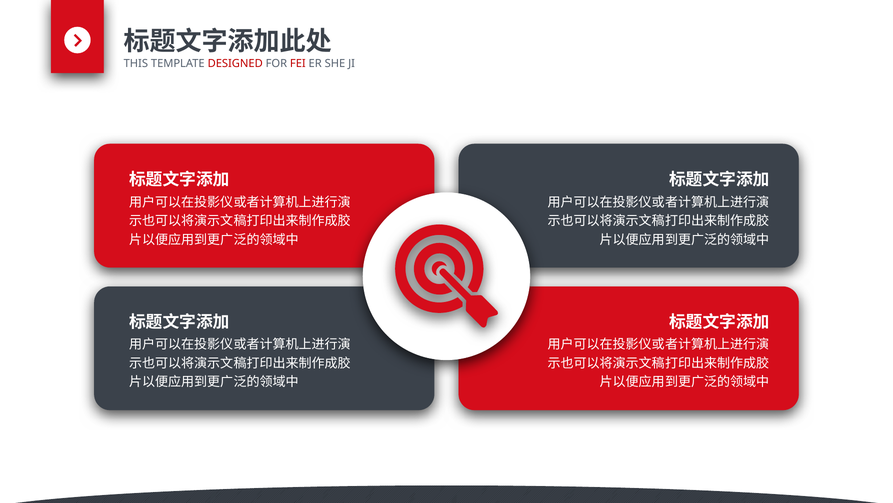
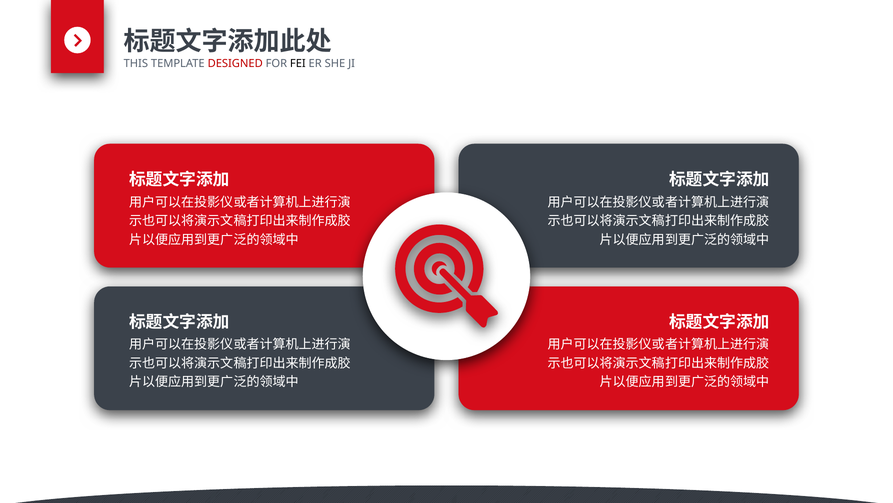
FEI colour: red -> black
